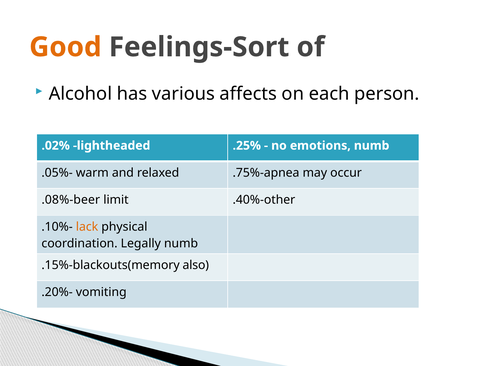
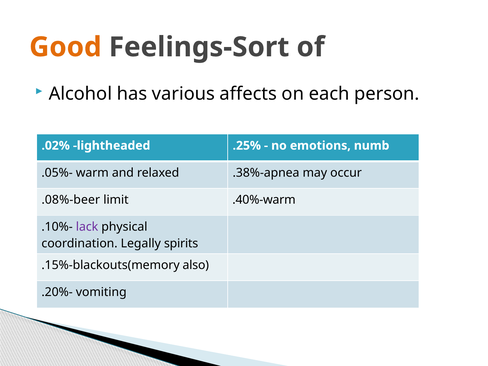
.75%-apnea: .75%-apnea -> .38%-apnea
.40%-other: .40%-other -> .40%-warm
lack colour: orange -> purple
Legally numb: numb -> spirits
